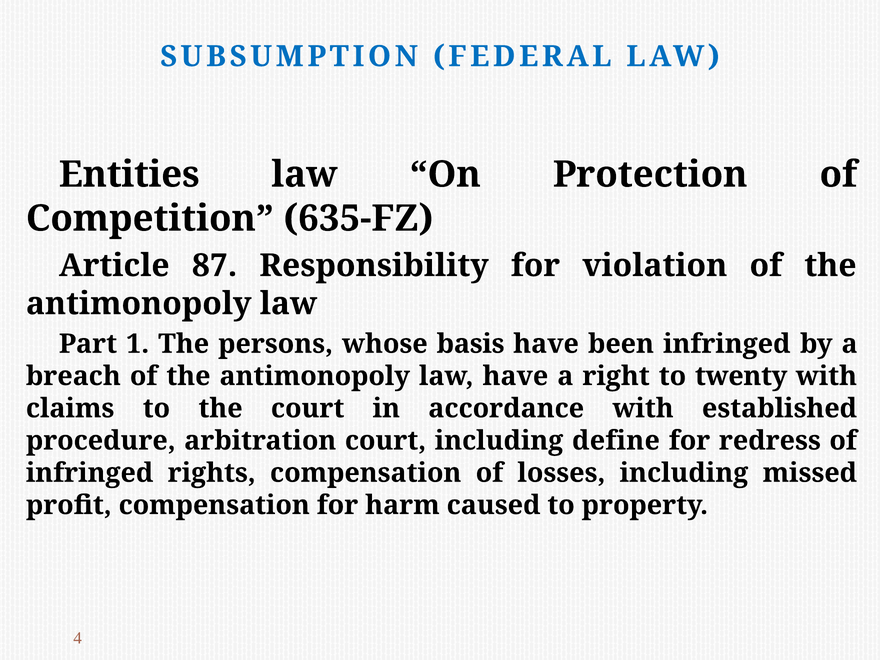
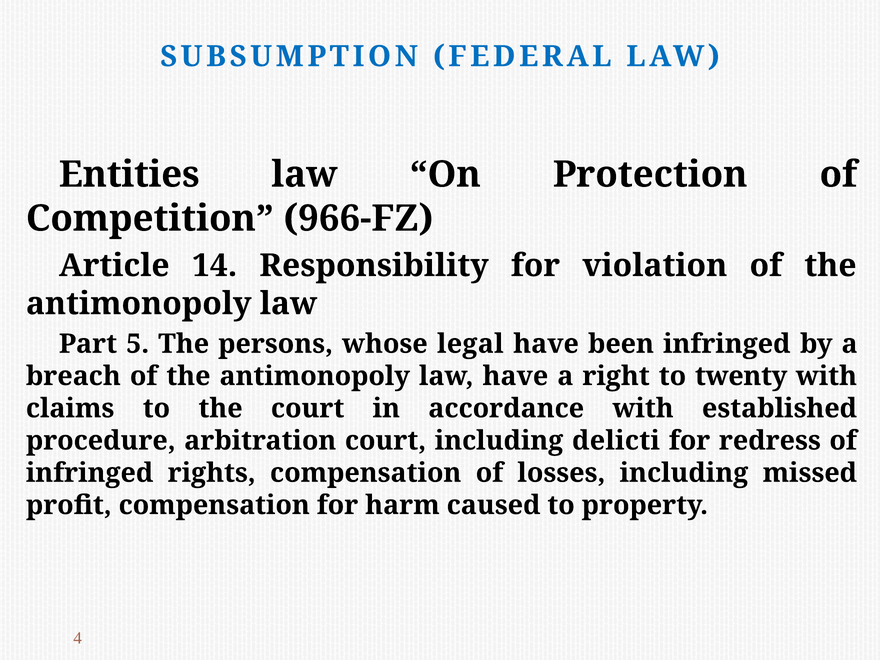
635-FZ: 635-FZ -> 966-FZ
87: 87 -> 14
1: 1 -> 5
basis: basis -> legal
define: define -> delicti
